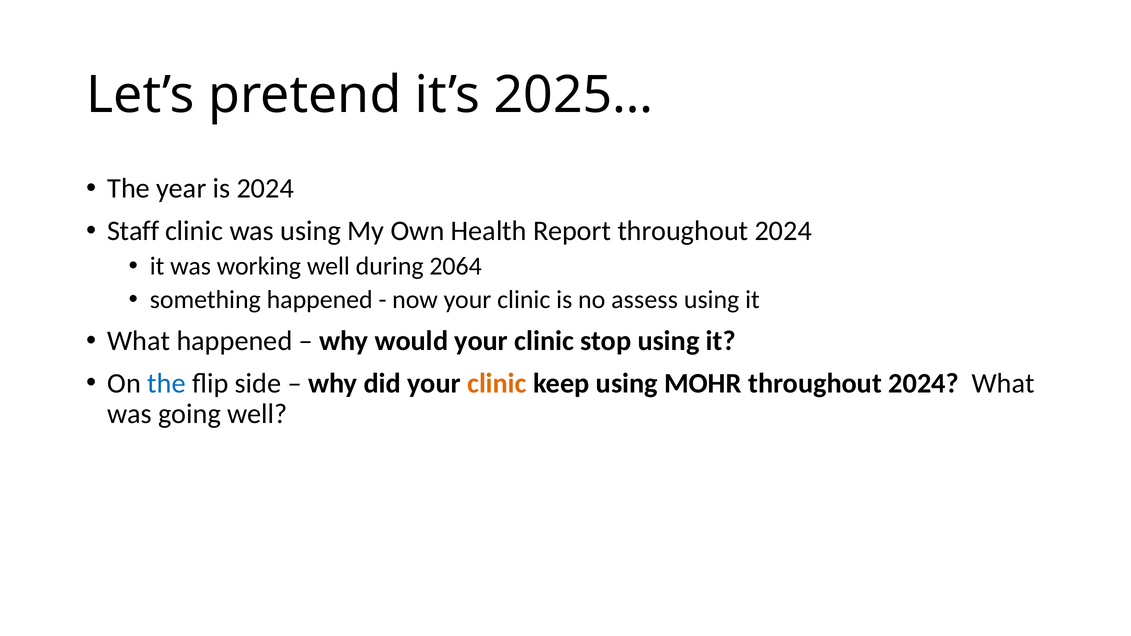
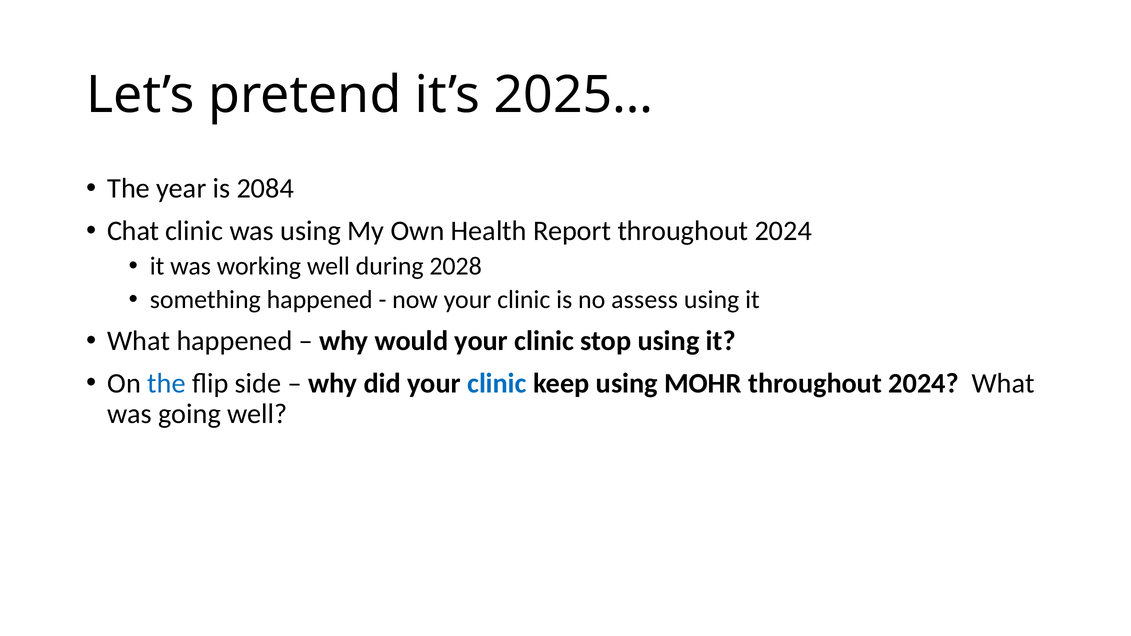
is 2024: 2024 -> 2084
Staff: Staff -> Chat
2064: 2064 -> 2028
clinic at (497, 383) colour: orange -> blue
